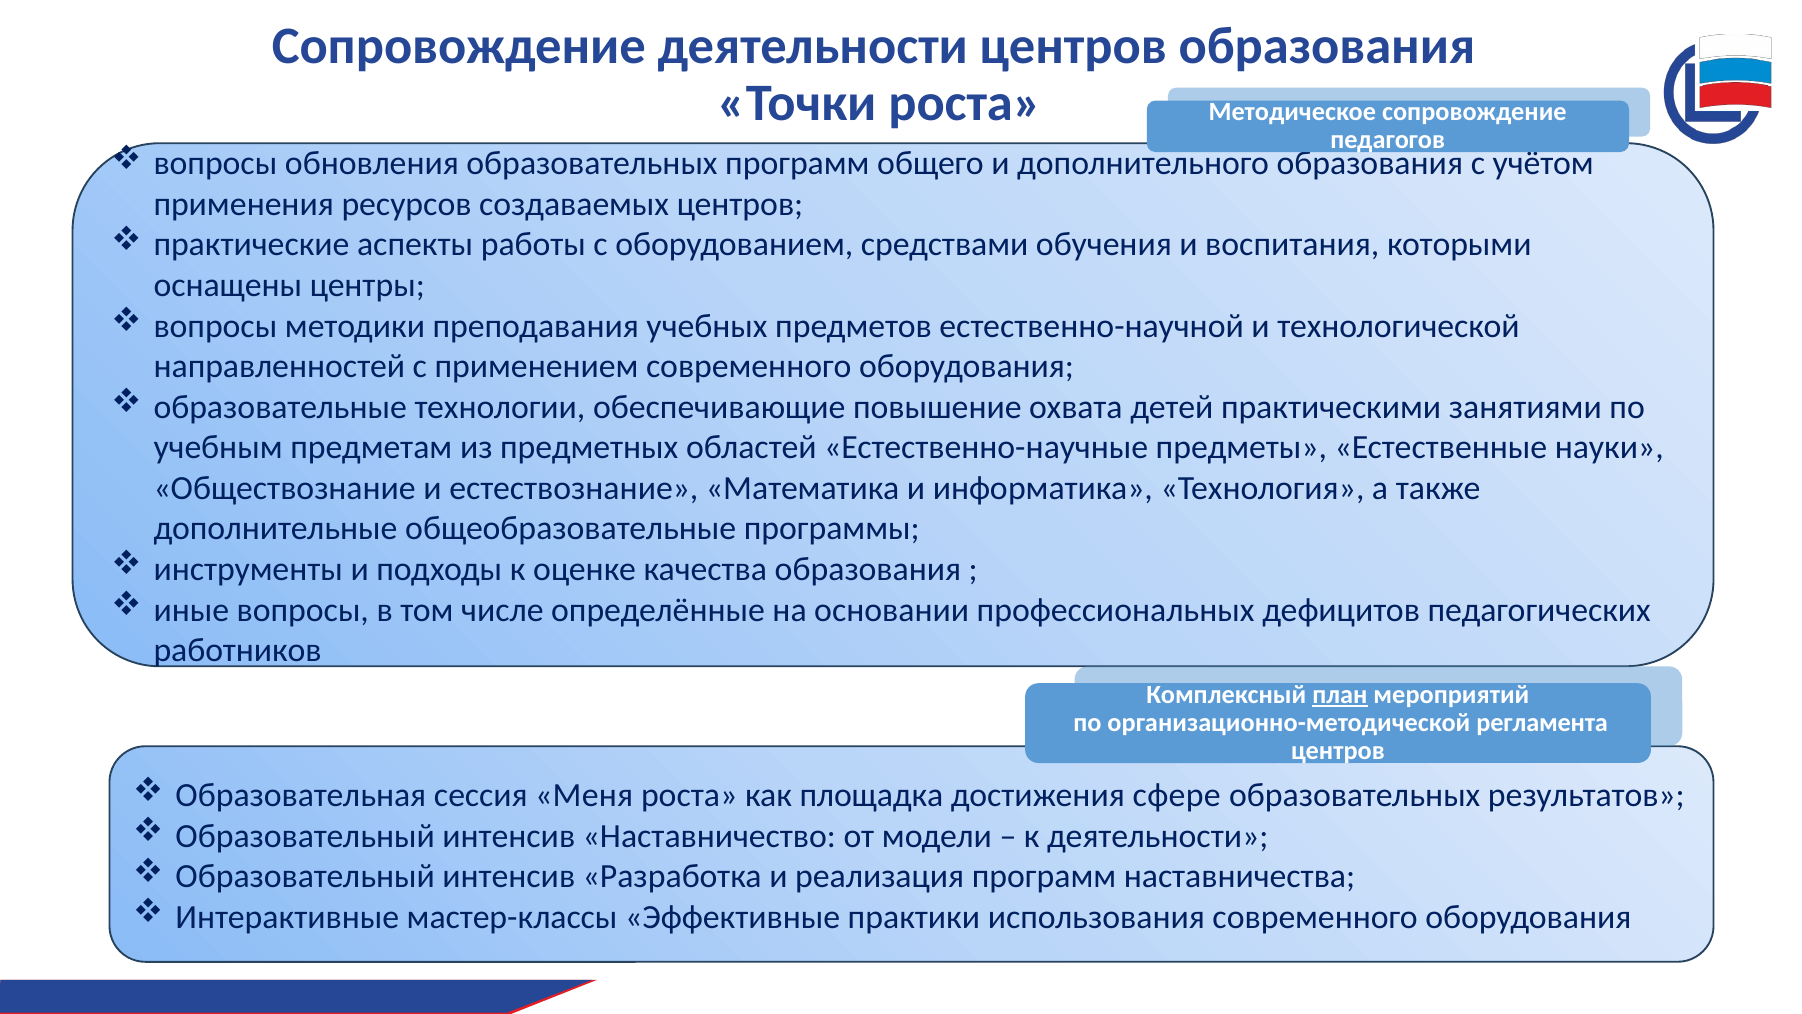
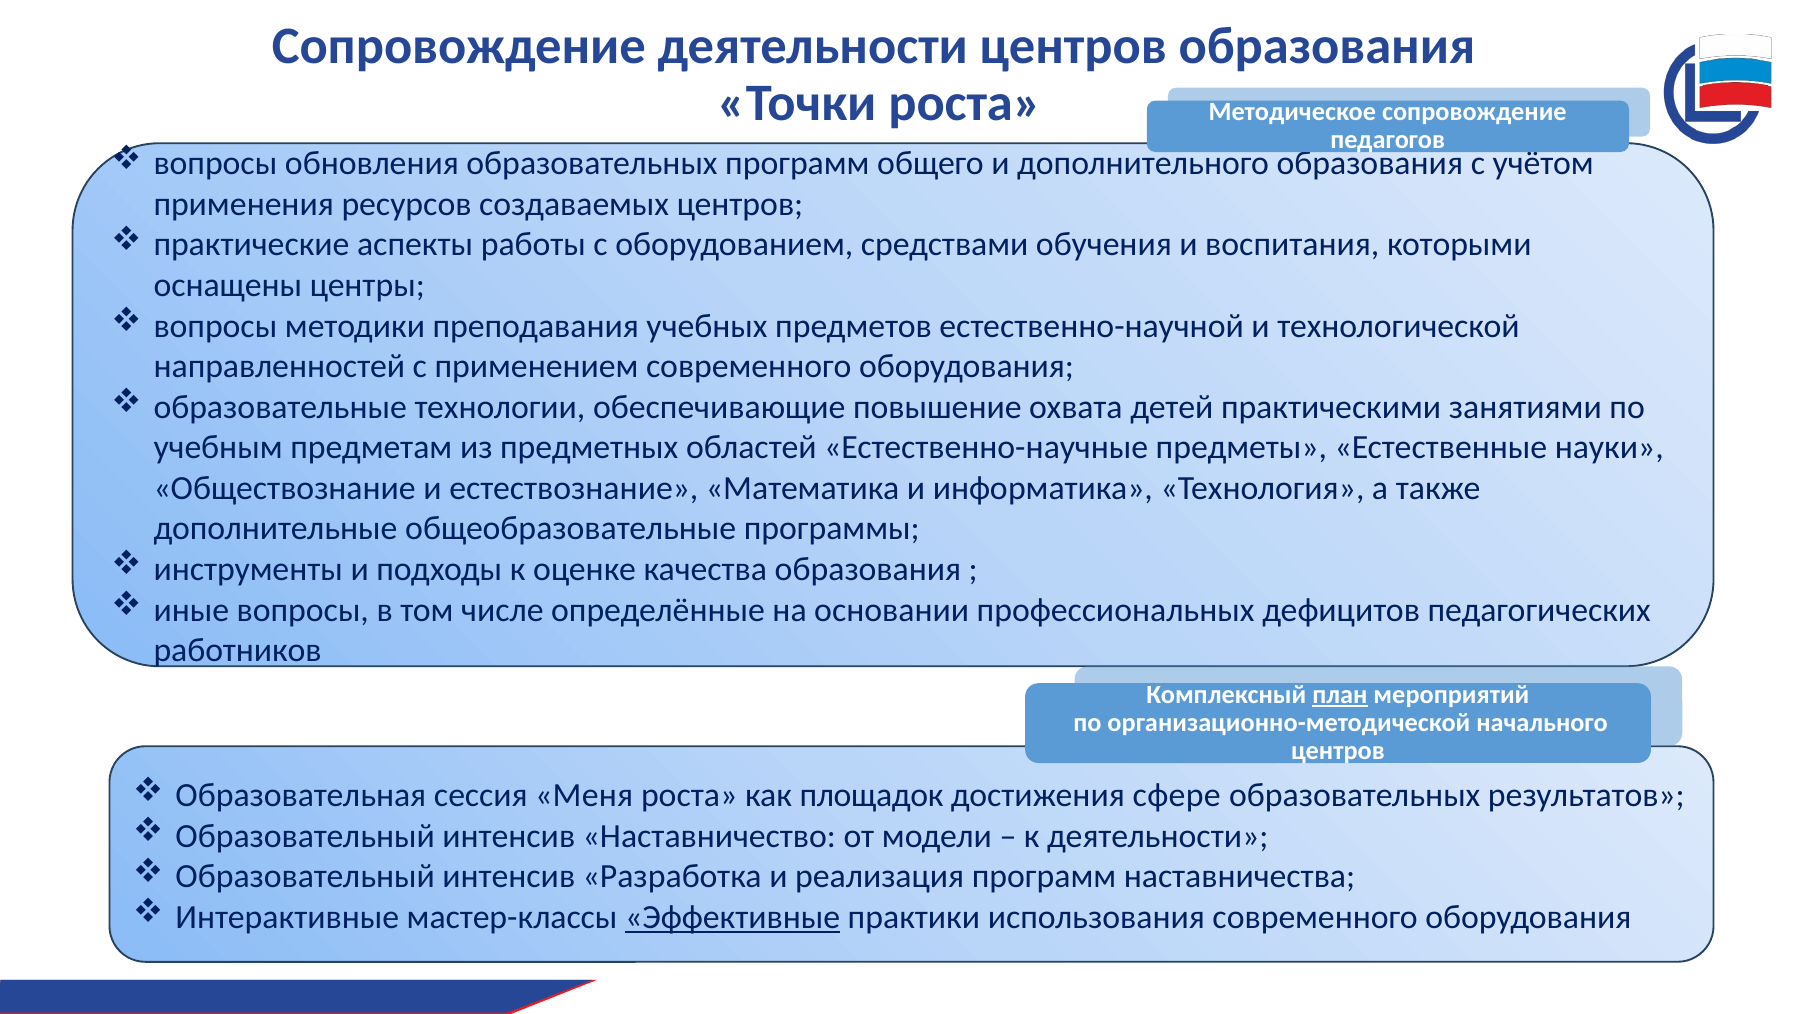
регламента: регламента -> начального
площадка: площадка -> площадок
Эффективные underline: none -> present
